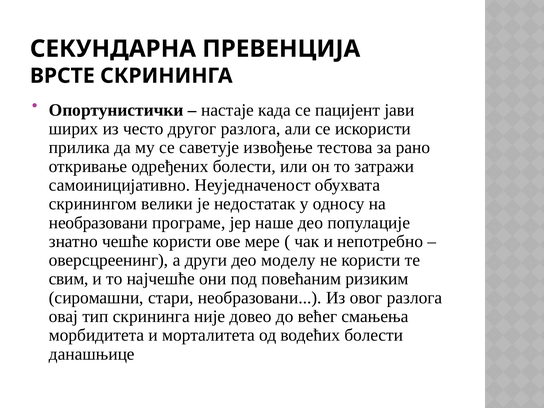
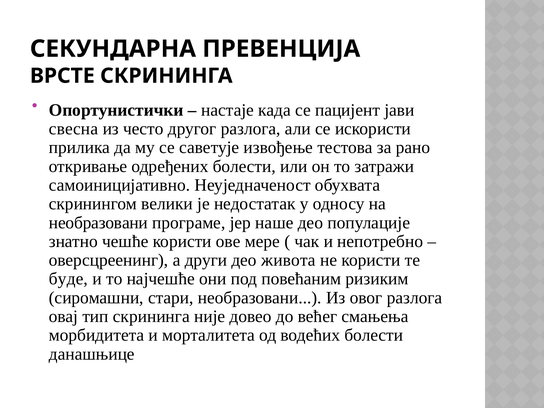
ширих: ширих -> свесна
моделу: моделу -> живота
свим: свим -> буде
